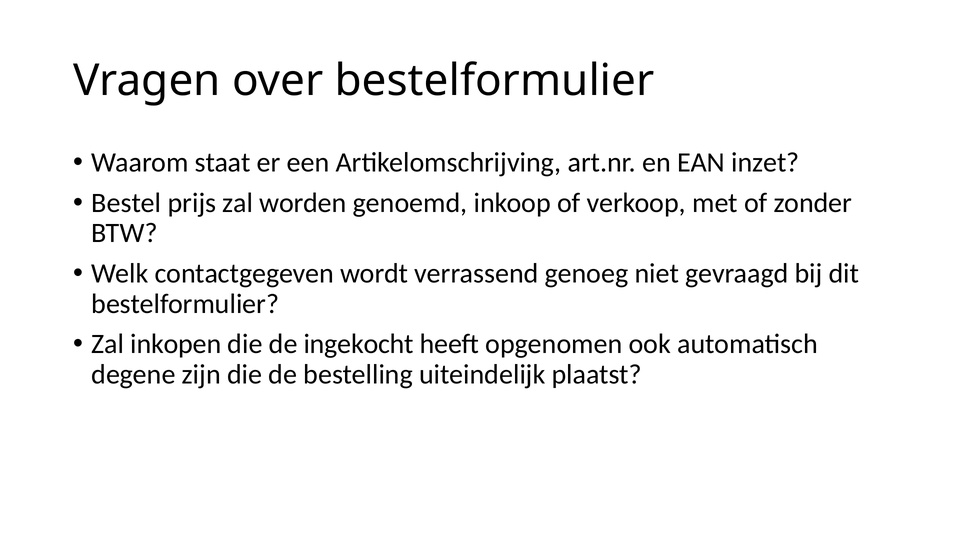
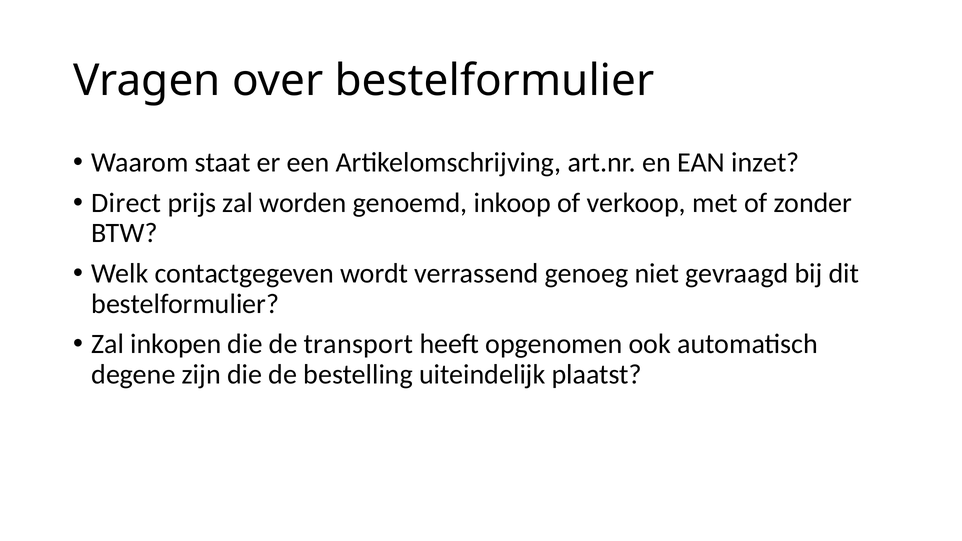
Bestel: Bestel -> Direct
ingekocht: ingekocht -> transport
